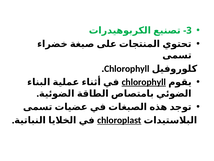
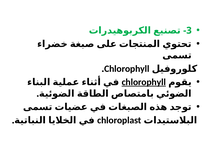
chloroplast underline: present -> none
